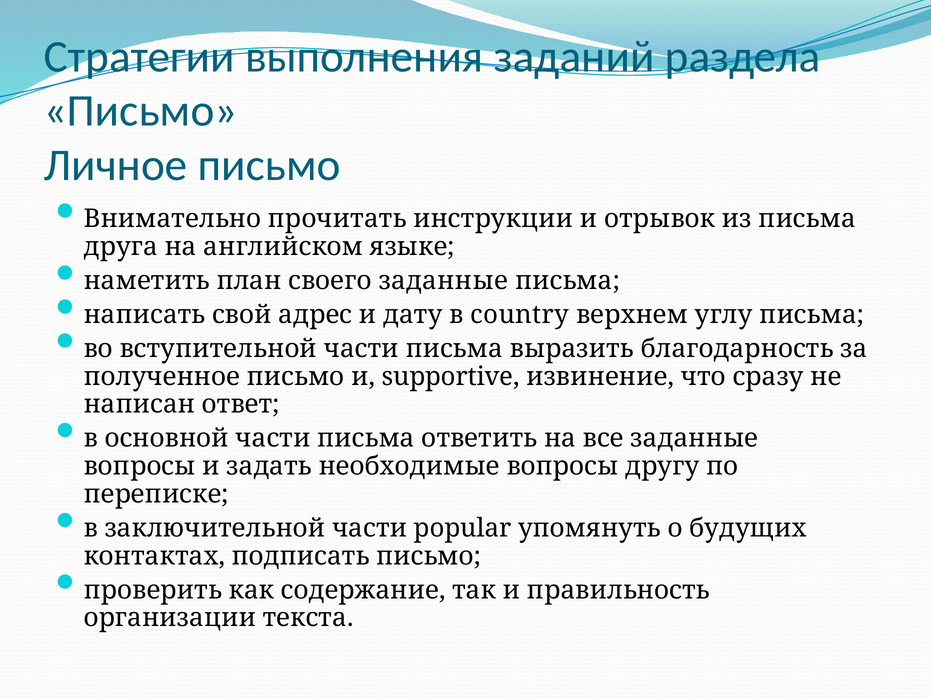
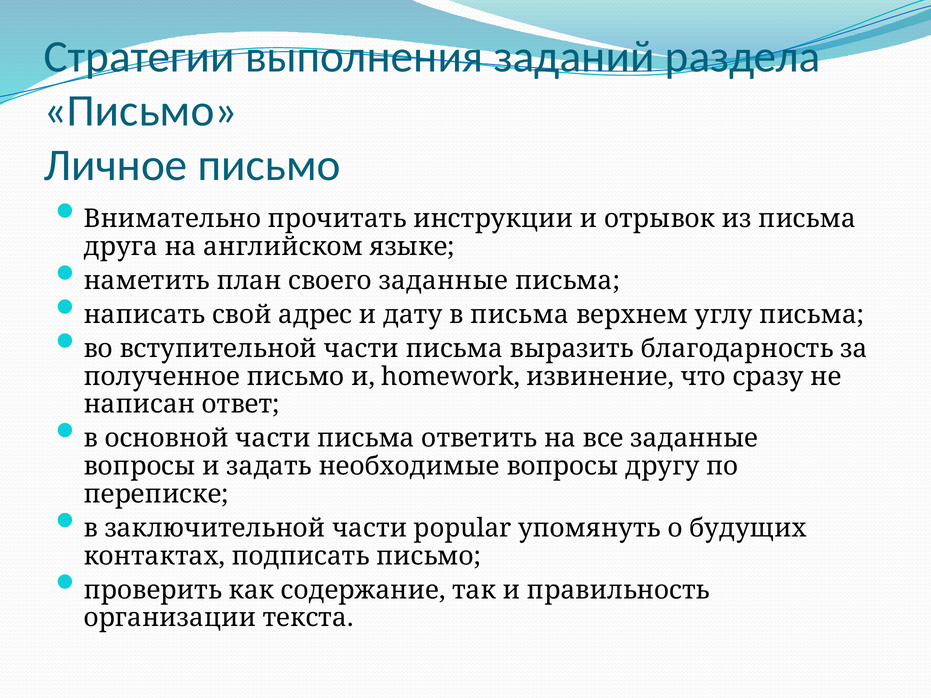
в country: country -> письма
supportive: supportive -> homework
